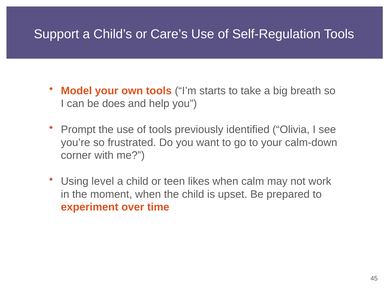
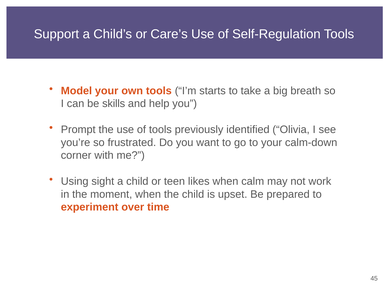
does: does -> skills
level: level -> sight
